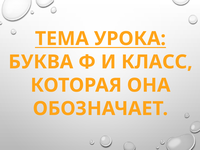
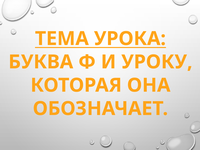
КЛАСС: КЛАСС -> УРОКУ
